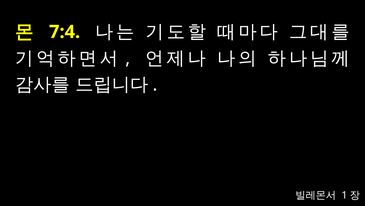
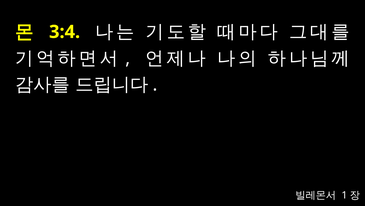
7:4: 7:4 -> 3:4
